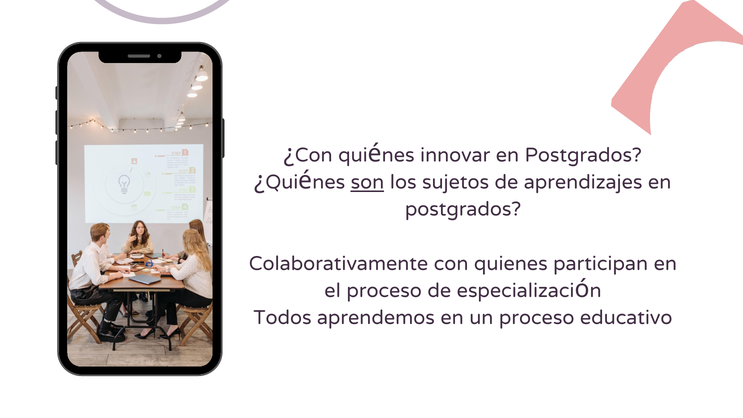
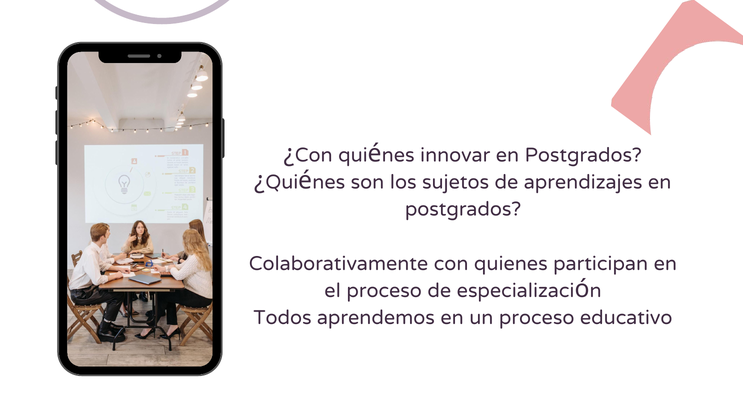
son underline: present -> none
